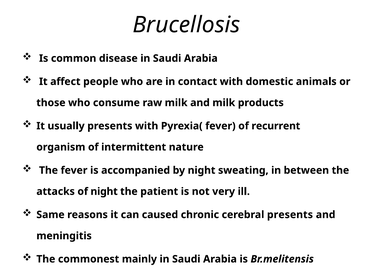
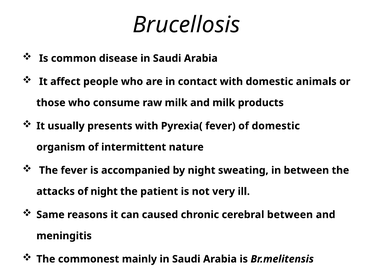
of recurrent: recurrent -> domestic
cerebral presents: presents -> between
